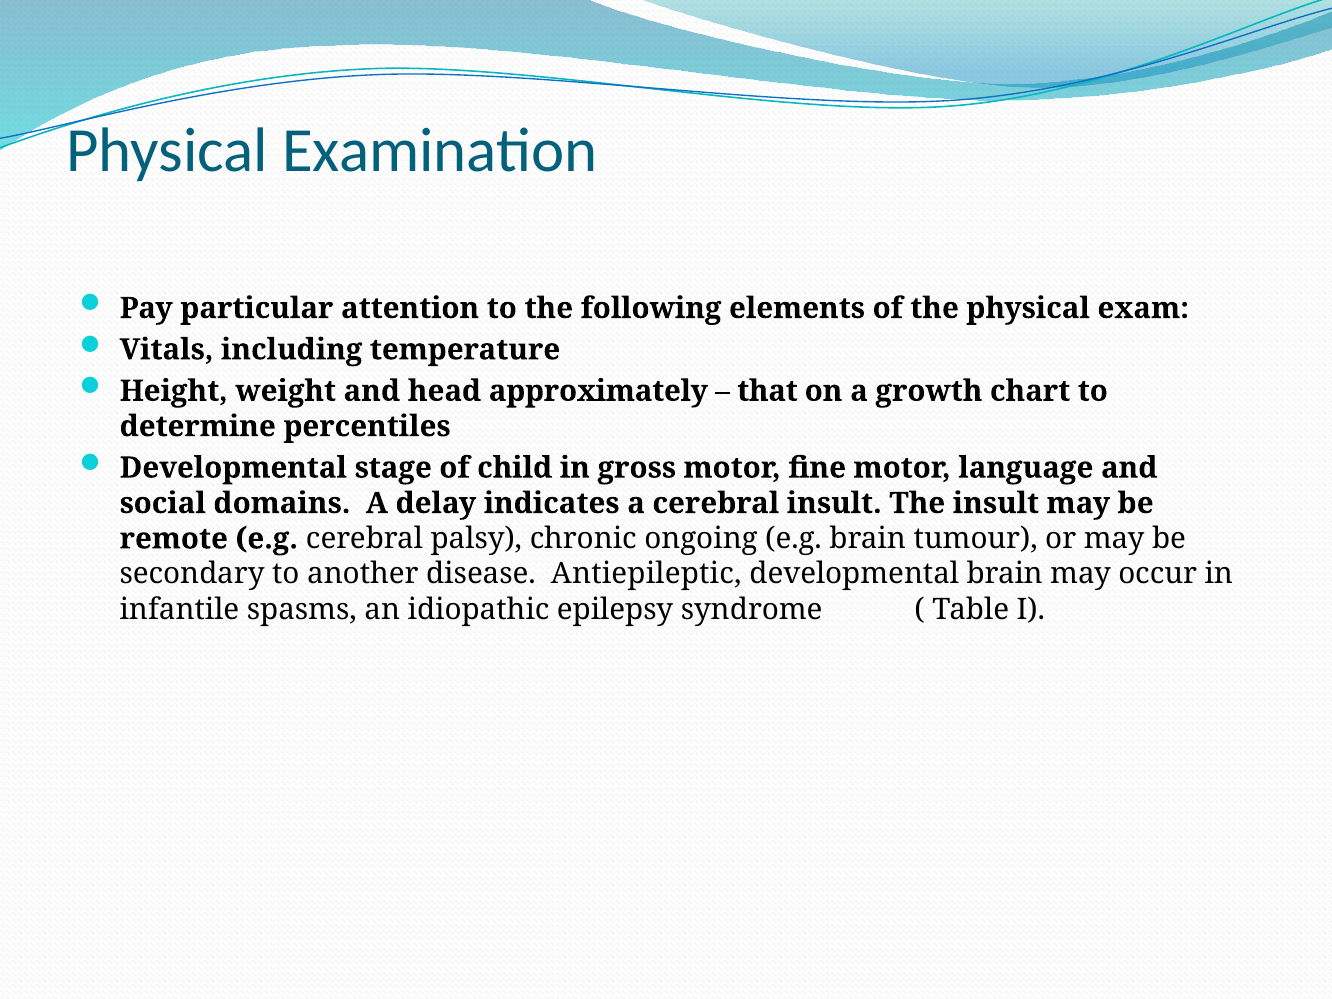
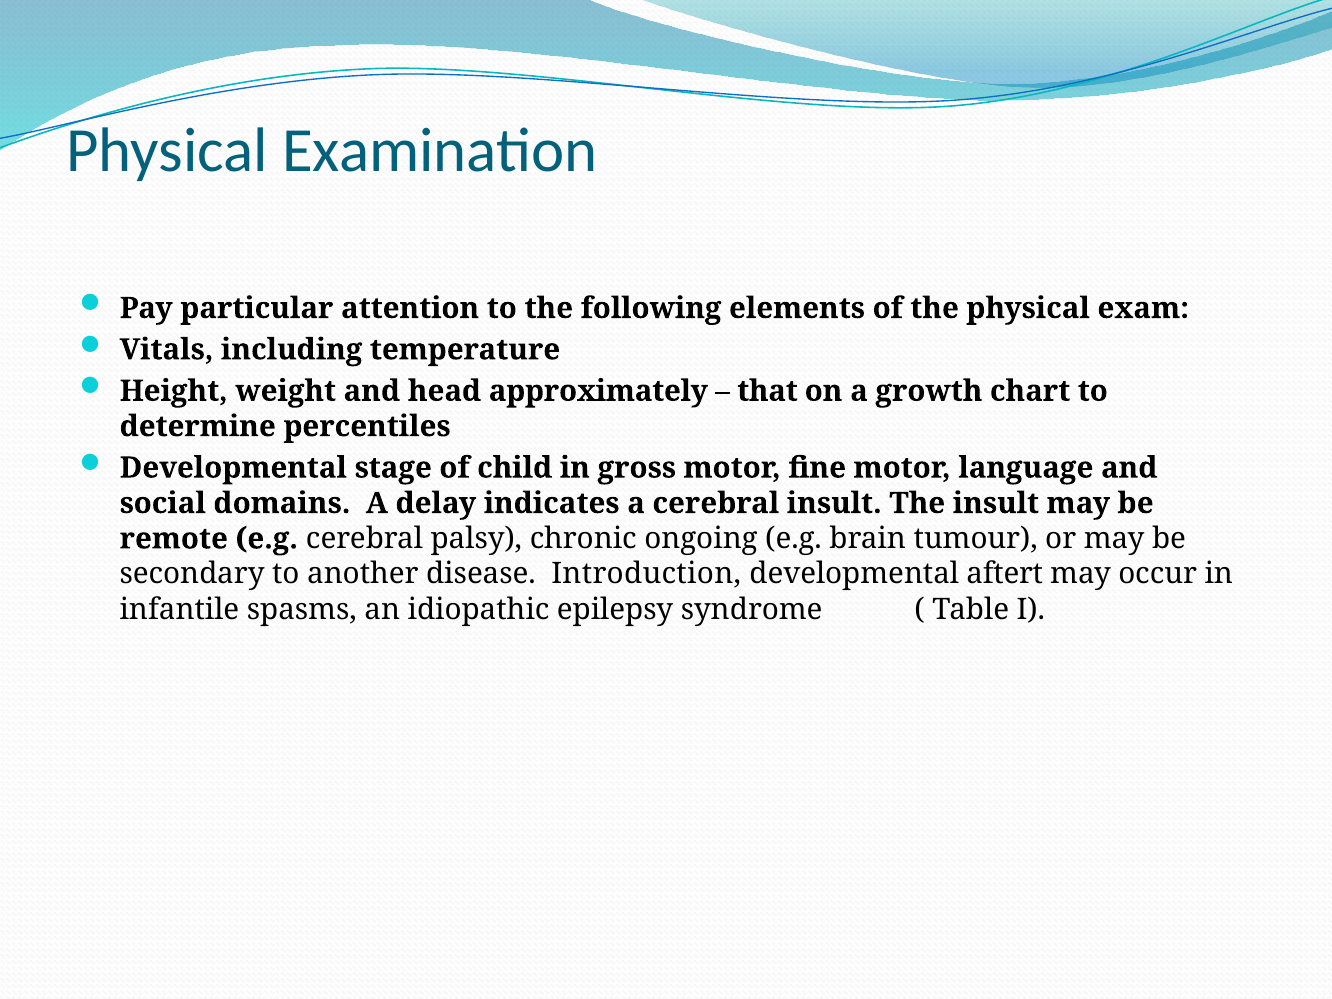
Antiepileptic: Antiepileptic -> Introduction
developmental brain: brain -> aftert
